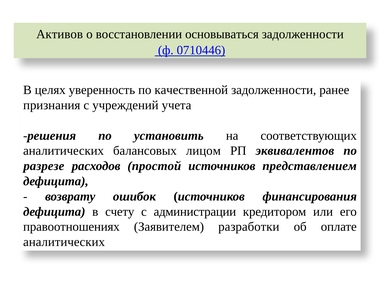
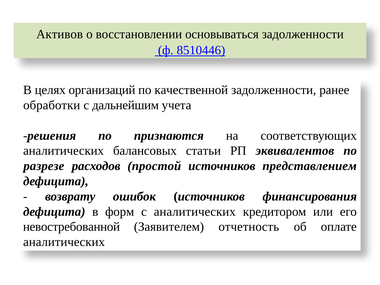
0710446: 0710446 -> 8510446
уверенность: уверенность -> организаций
признания: признания -> обработки
учреждений: учреждений -> дальнейшим
установить: установить -> признаются
лицом: лицом -> статьи
счету: счету -> форм
с администрации: администрации -> аналитических
правоотношениях: правоотношениях -> невостребованной
разработки: разработки -> отчетность
